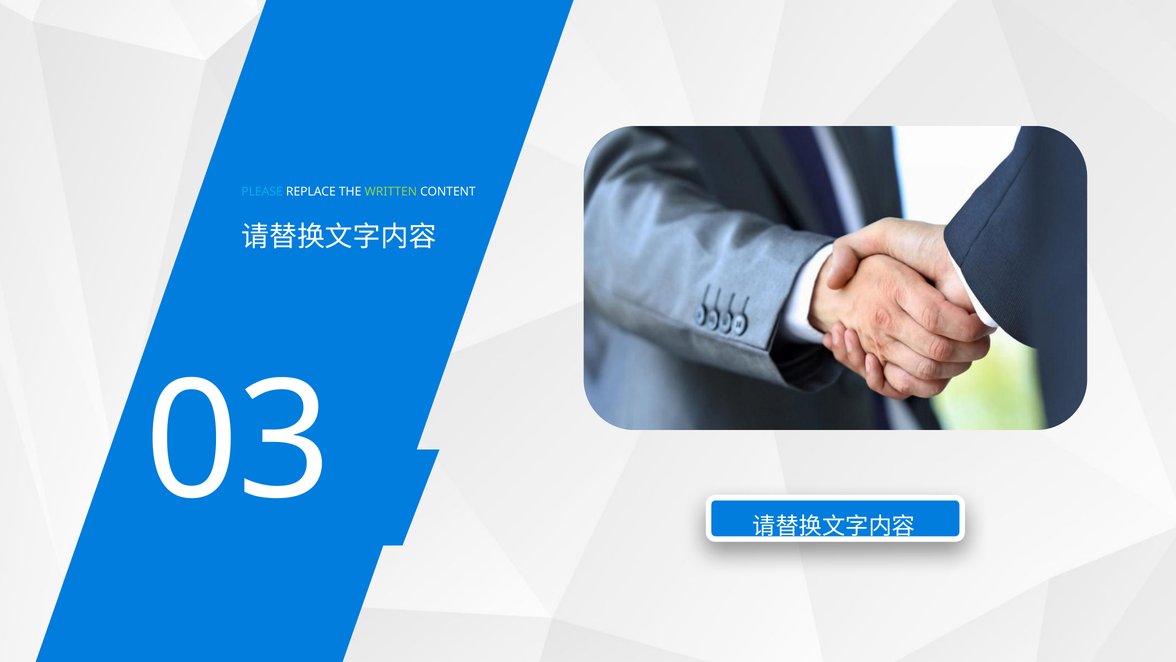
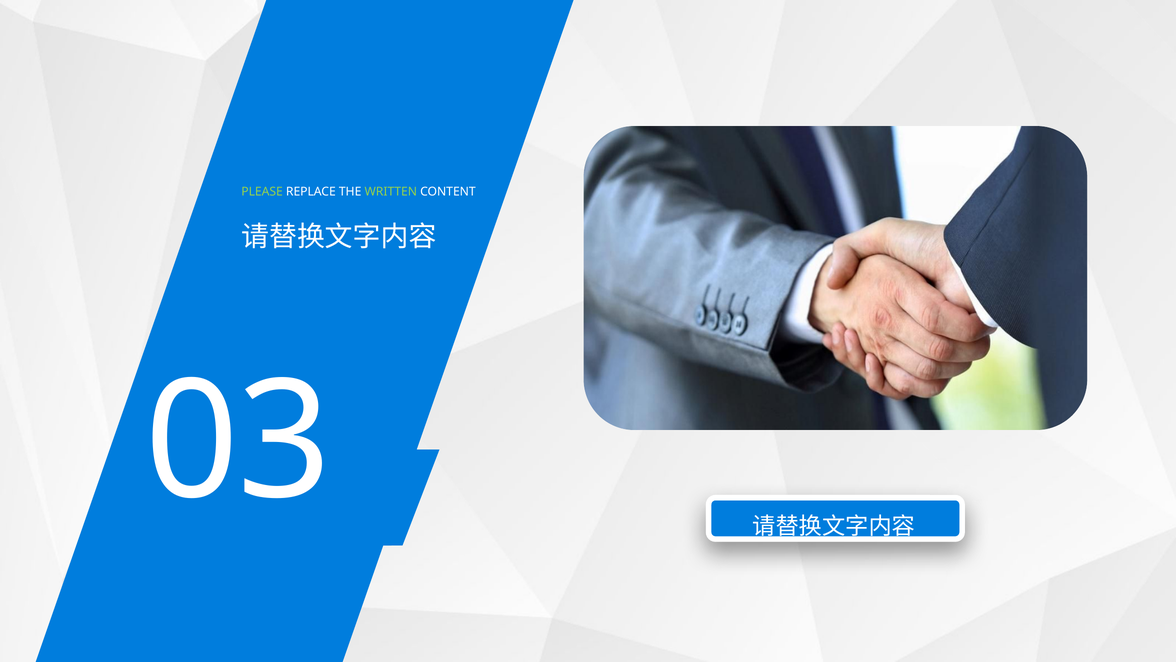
PLEASE colour: light blue -> light green
